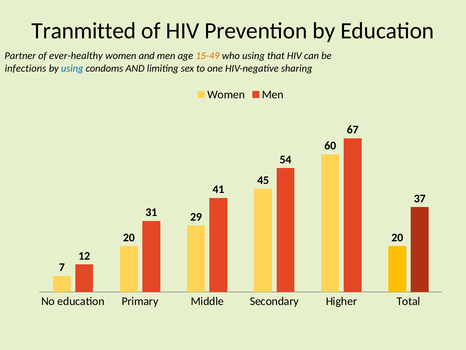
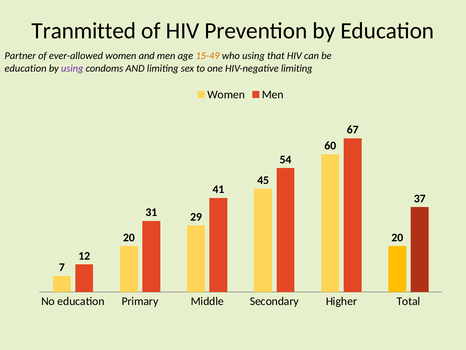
ever-healthy: ever-healthy -> ever-allowed
infections at (26, 68): infections -> education
using at (72, 68) colour: blue -> purple
HIV-negative sharing: sharing -> limiting
